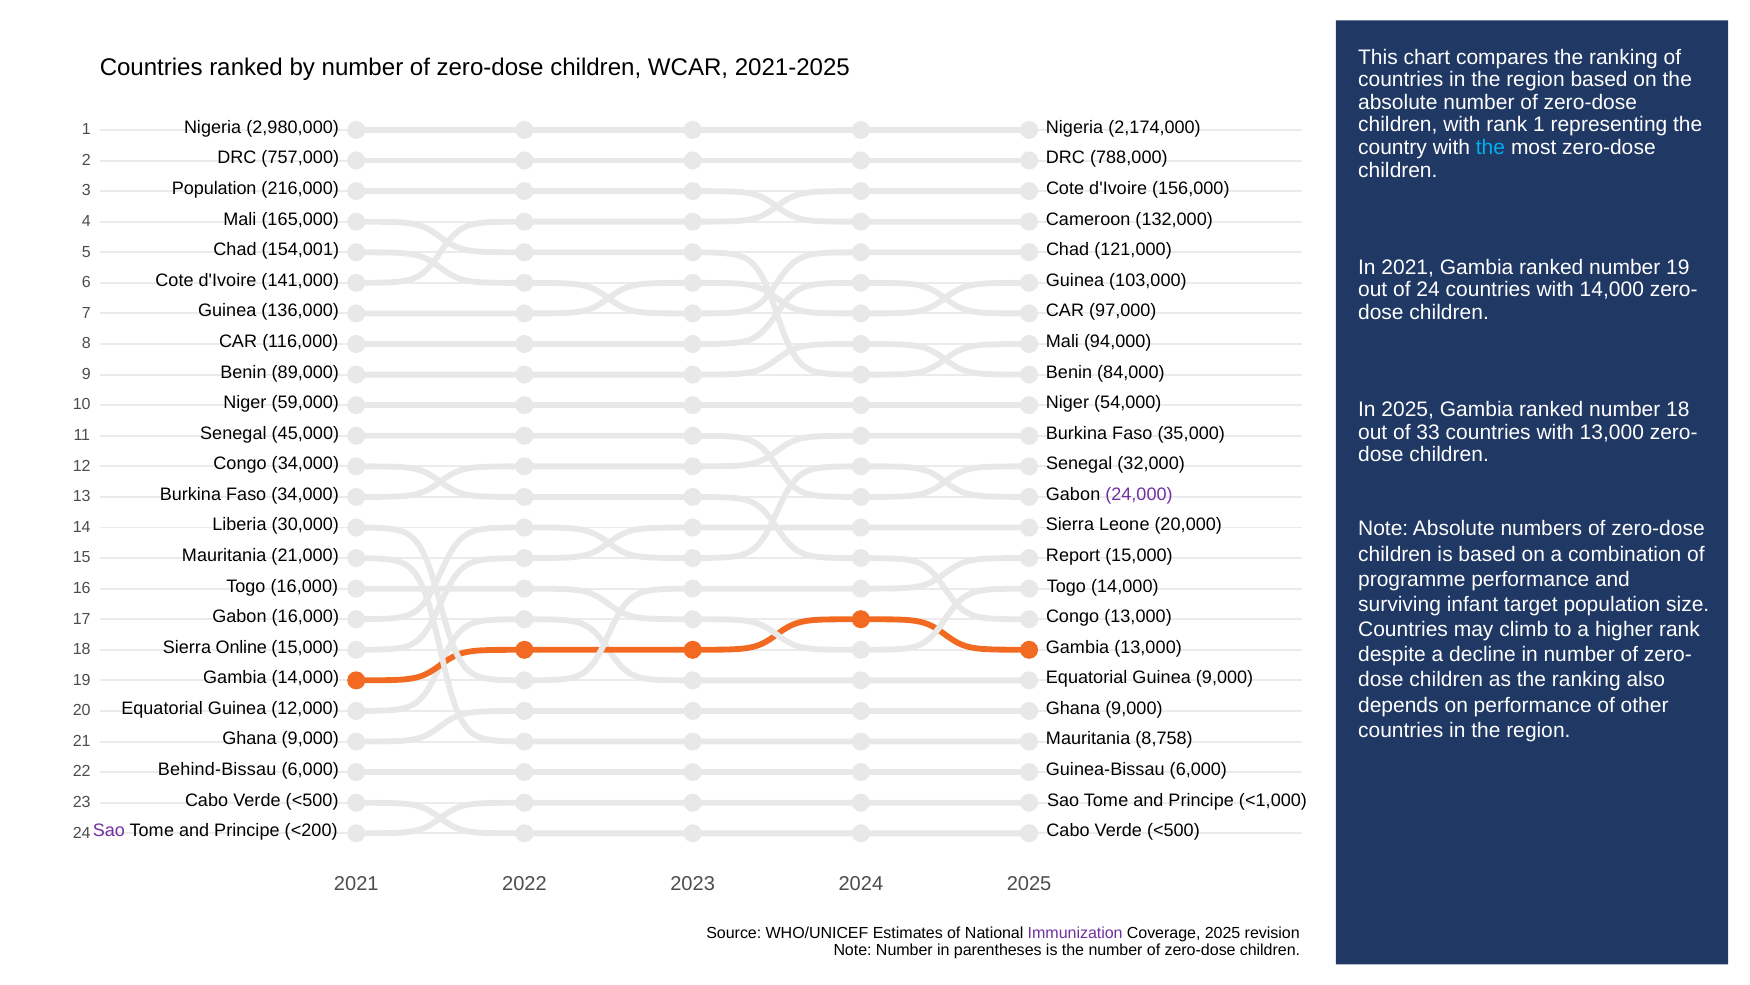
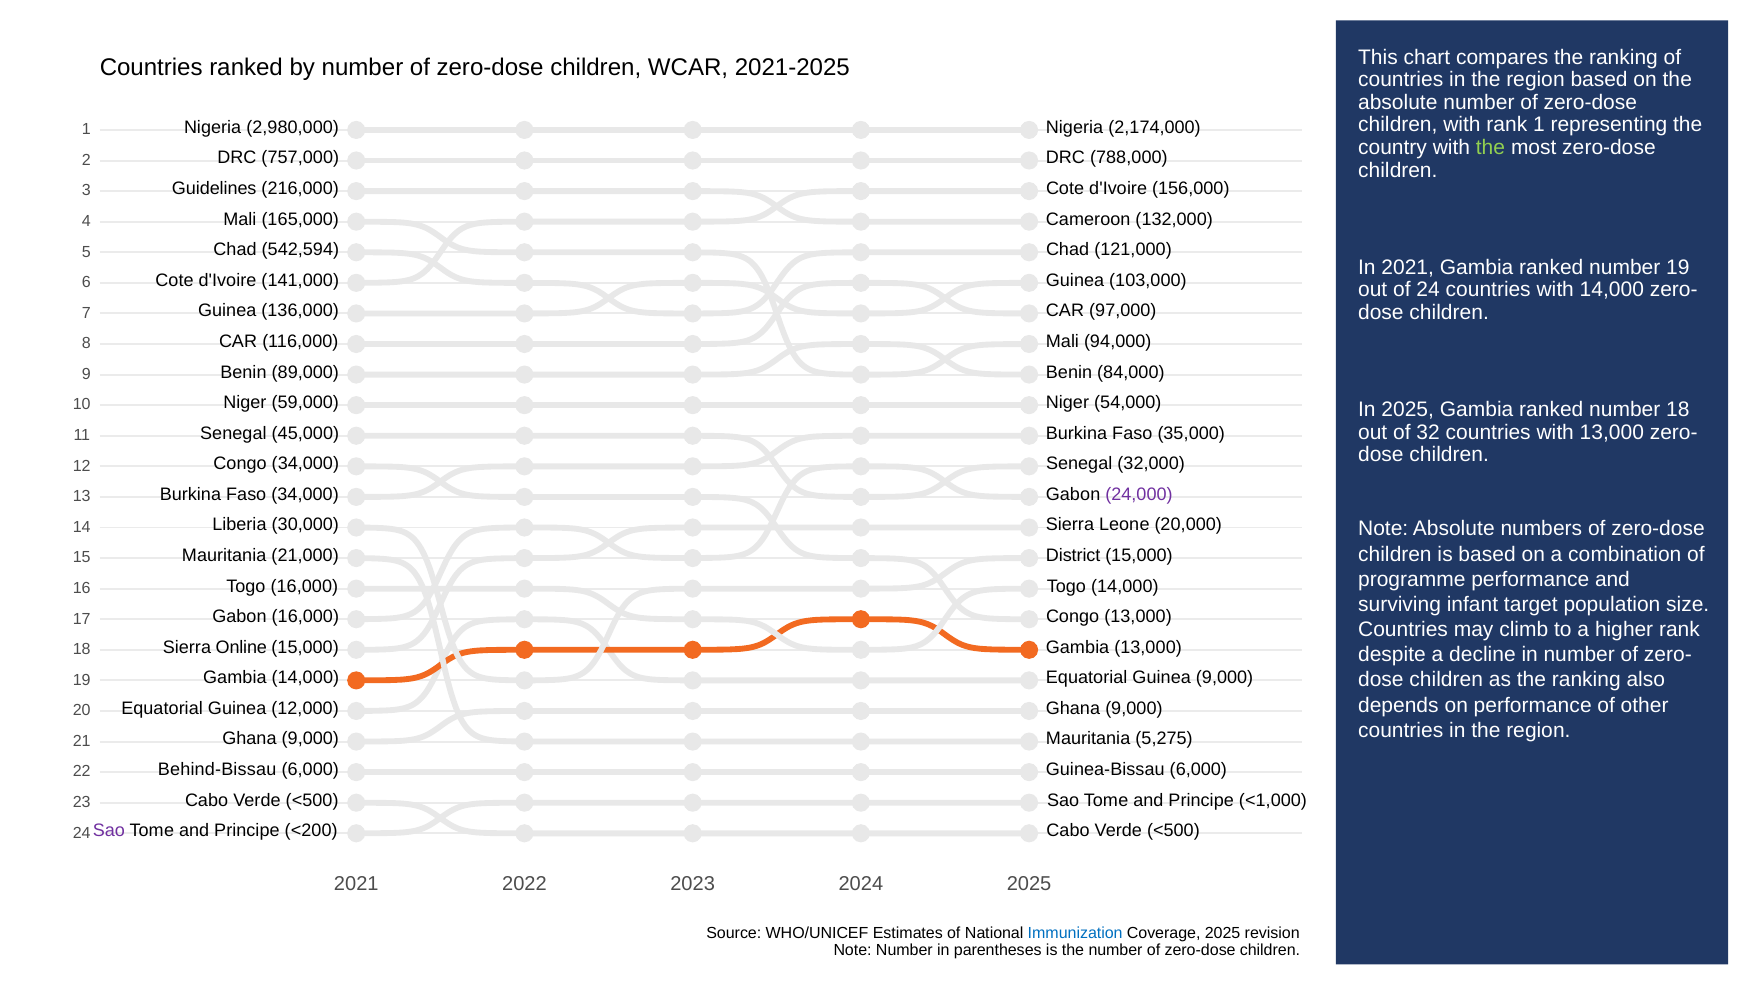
the at (1490, 148) colour: light blue -> light green
Population at (214, 188): Population -> Guidelines
154,001: 154,001 -> 542,594
33: 33 -> 32
Report: Report -> District
8,758: 8,758 -> 5,275
Immunization colour: purple -> blue
